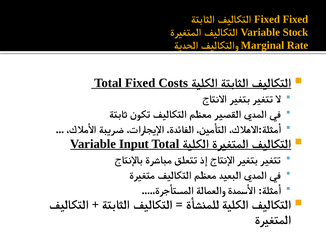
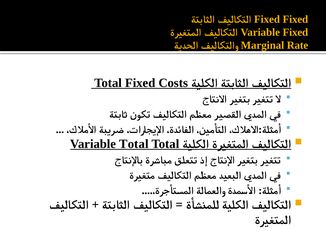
Variable Stock: Stock -> Fixed
Variable Input: Input -> Total
